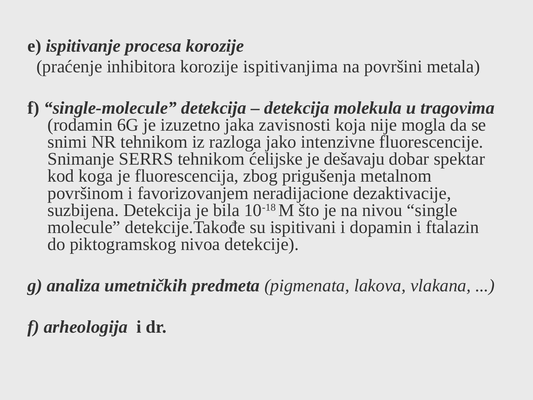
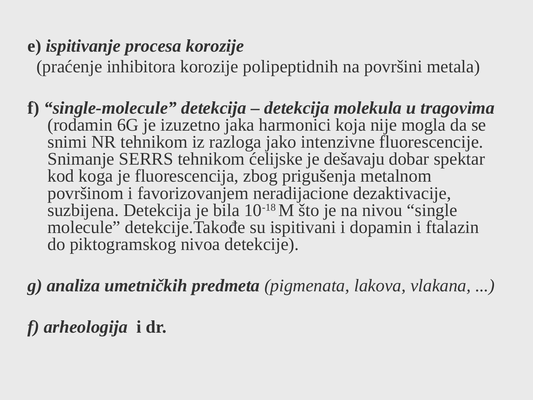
ispitivanjima: ispitivanjima -> polipeptidnih
zavisnosti: zavisnosti -> harmonici
